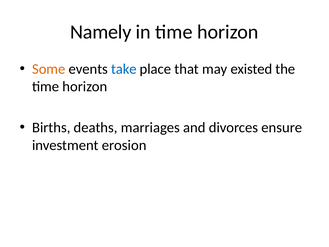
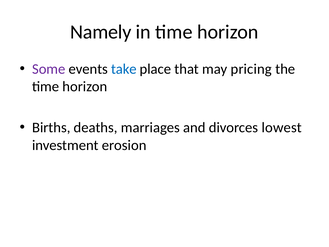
Some colour: orange -> purple
existed: existed -> pricing
ensure: ensure -> lowest
